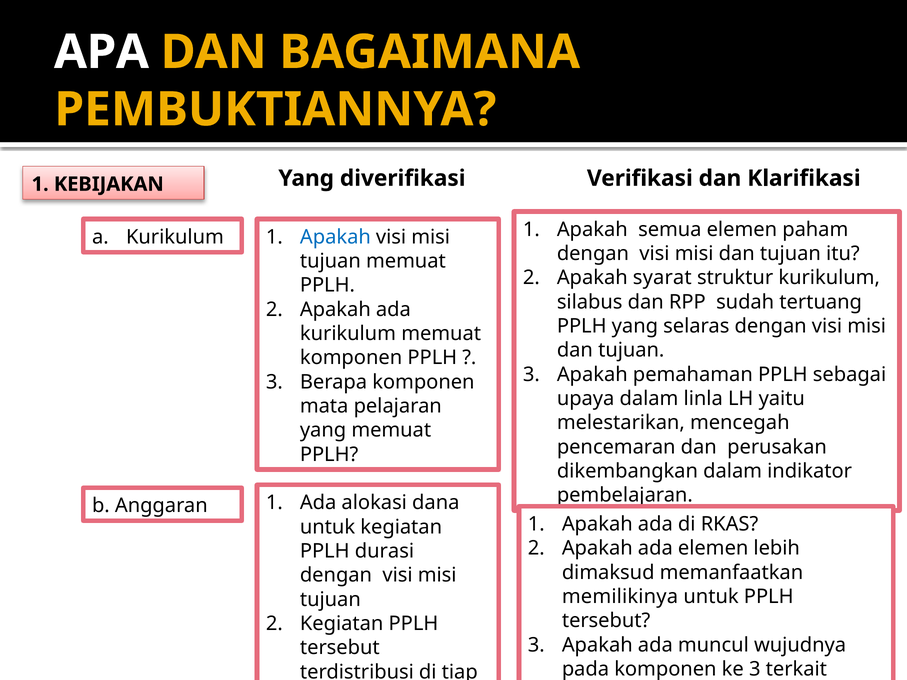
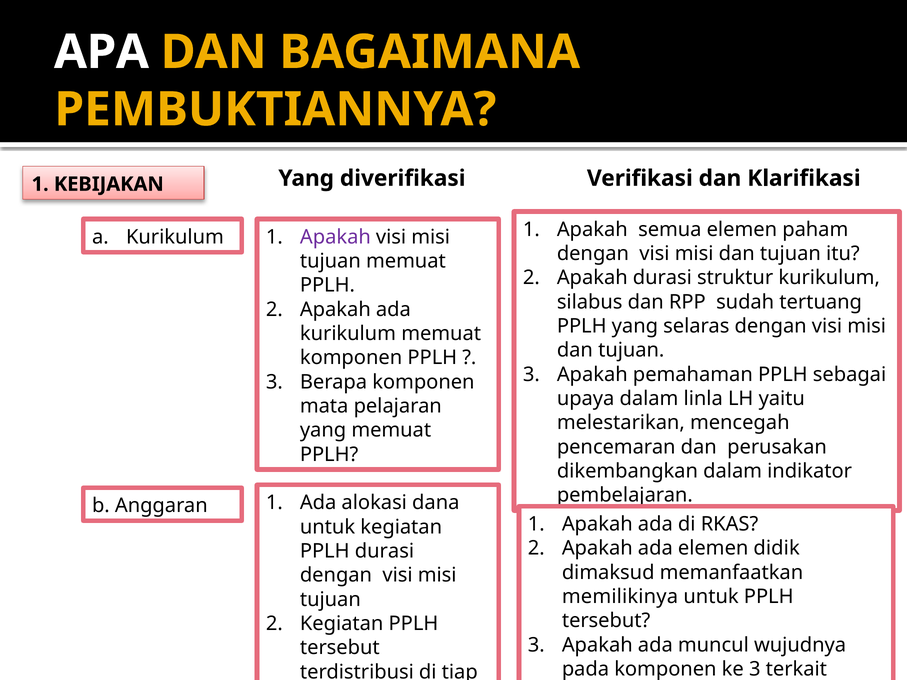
Apakah at (335, 237) colour: blue -> purple
Apakah syarat: syarat -> durasi
lebih: lebih -> didik
